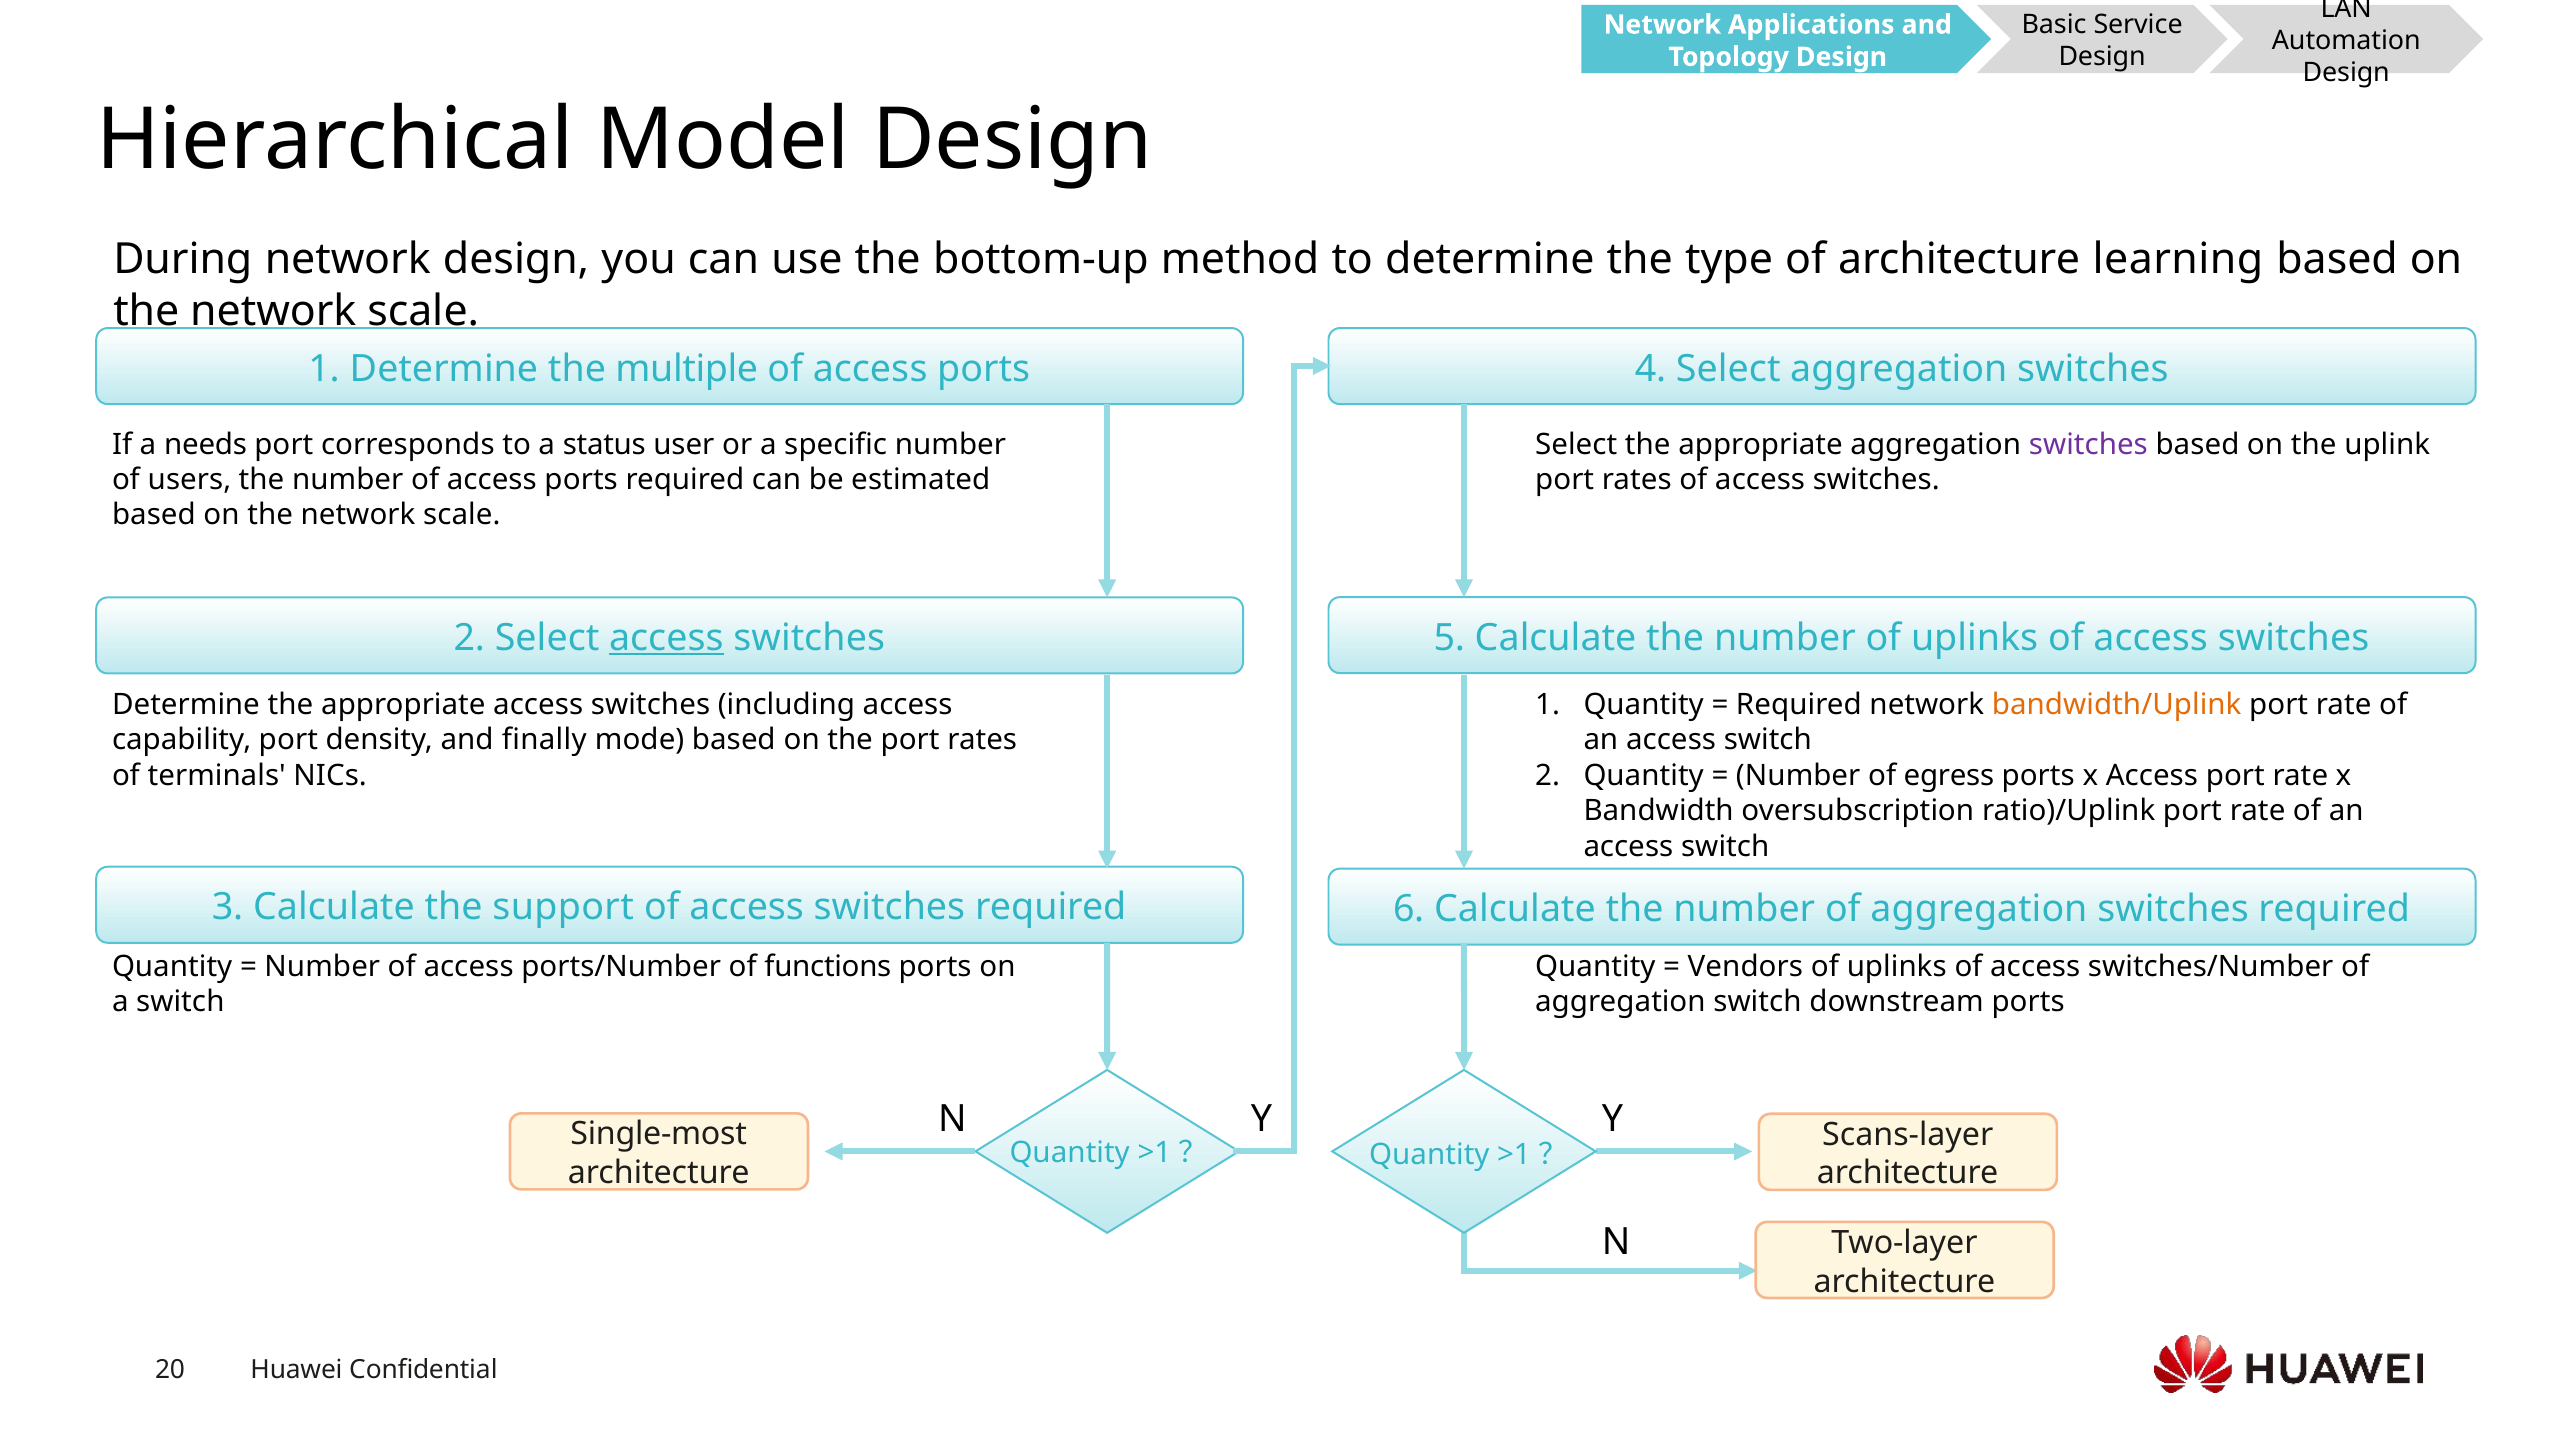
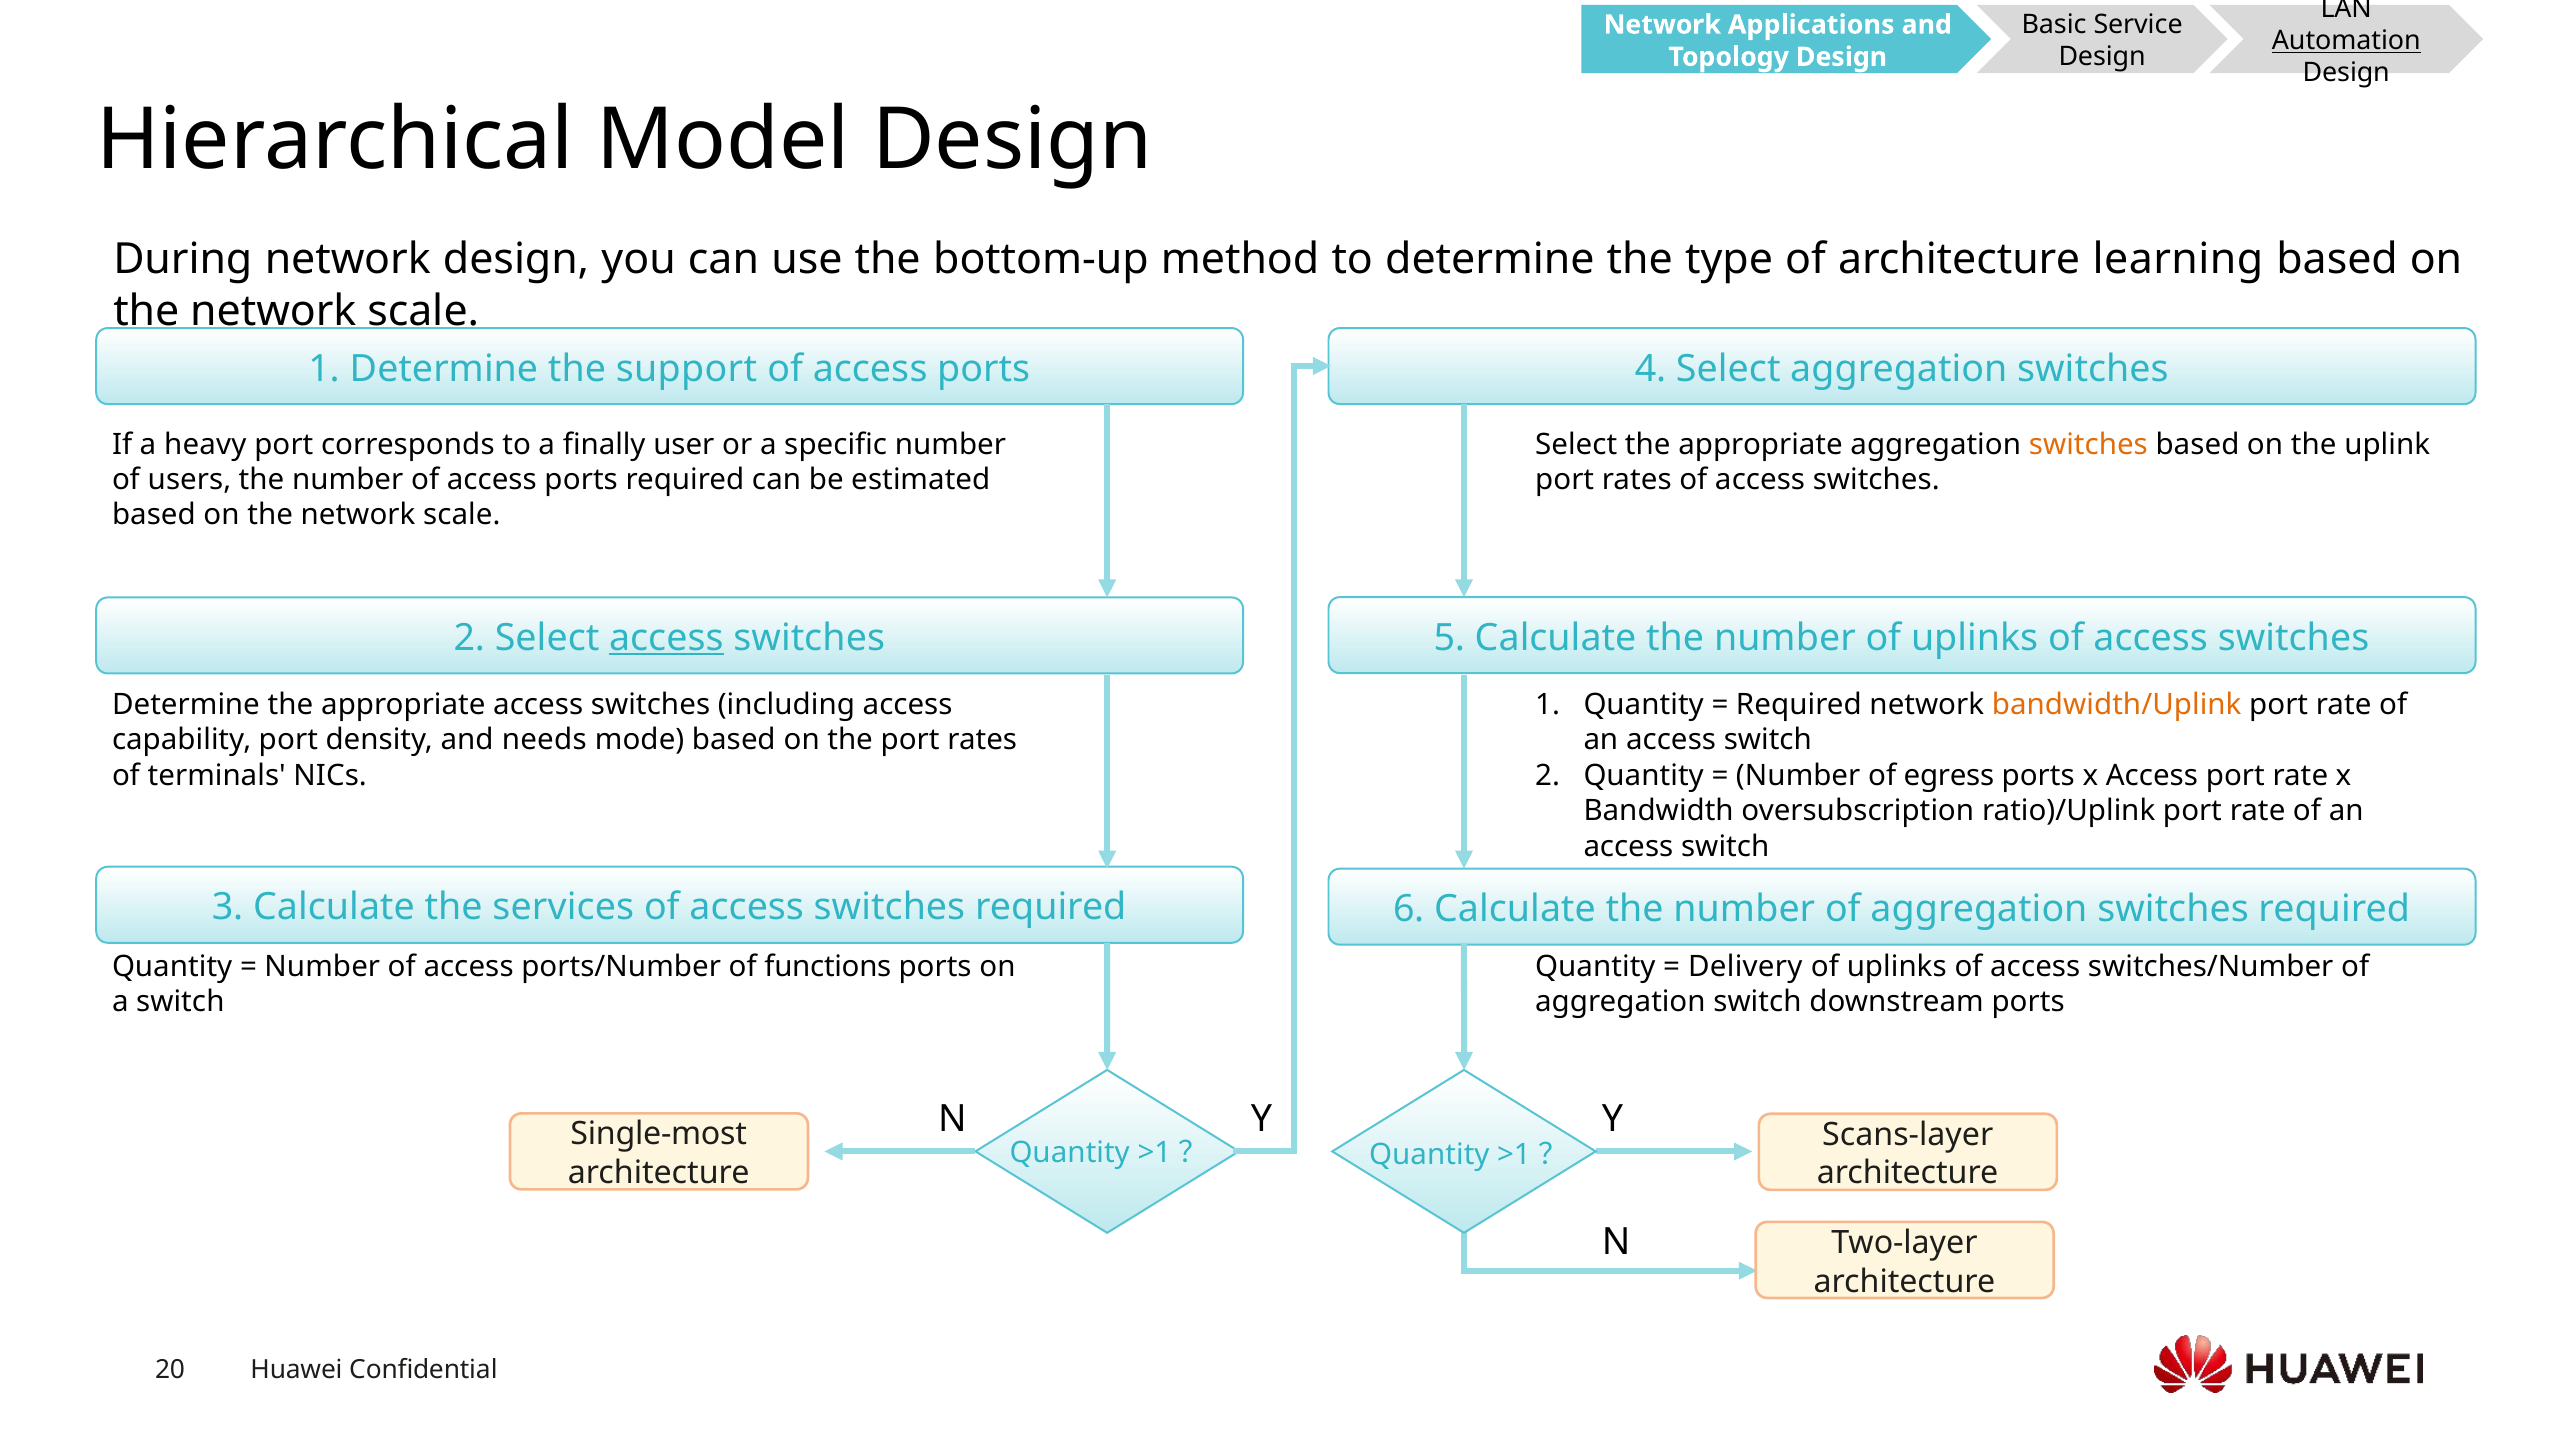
Automation underline: none -> present
multiple: multiple -> support
needs: needs -> heavy
status: status -> finally
switches at (2088, 444) colour: purple -> orange
finally: finally -> needs
support: support -> services
Vendors: Vendors -> Delivery
